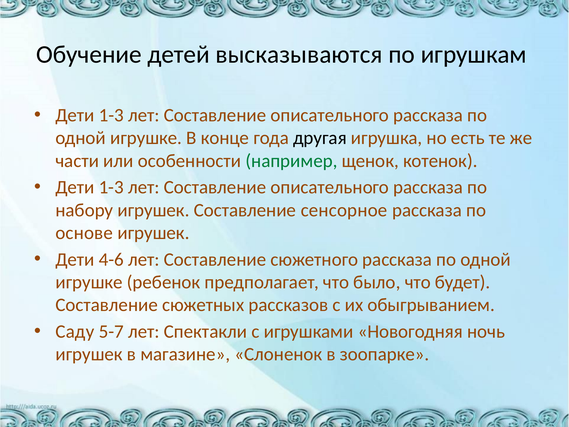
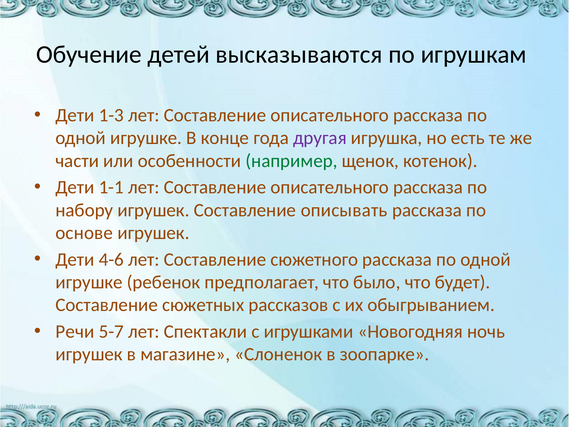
другая colour: black -> purple
1-3 at (111, 187): 1-3 -> 1-1
сенсорное: сенсорное -> описывать
Саду: Саду -> Речи
